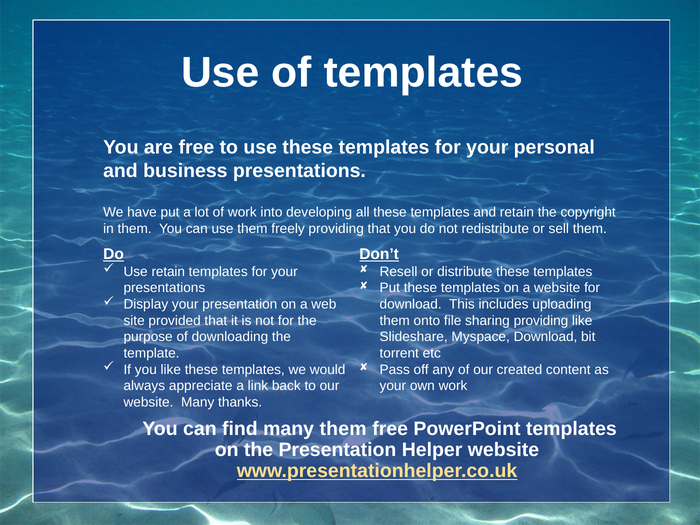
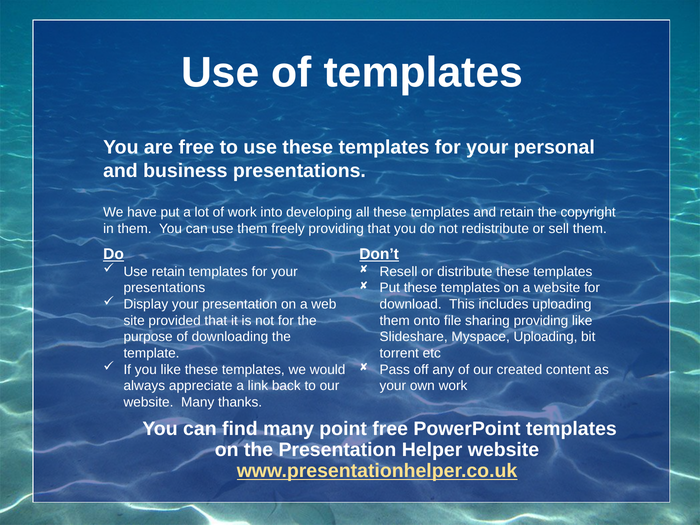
Myspace Download: Download -> Uploading
many them: them -> point
